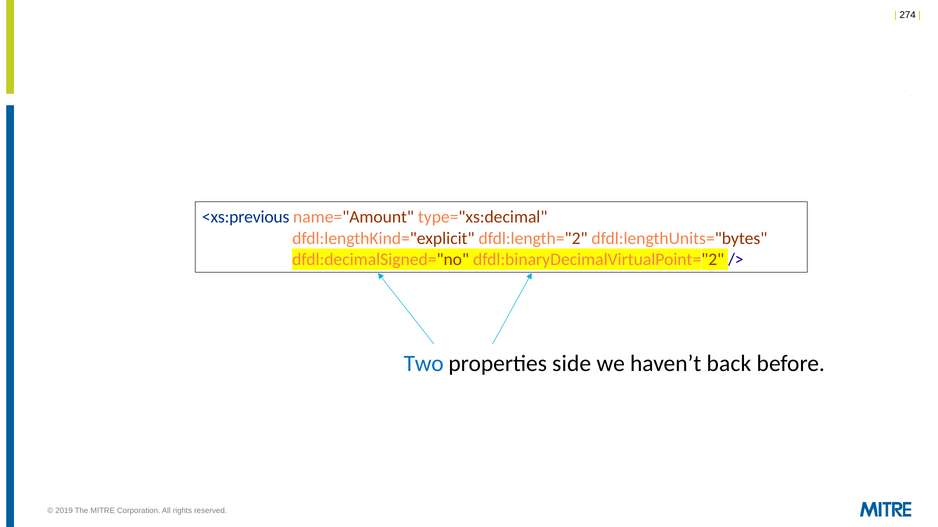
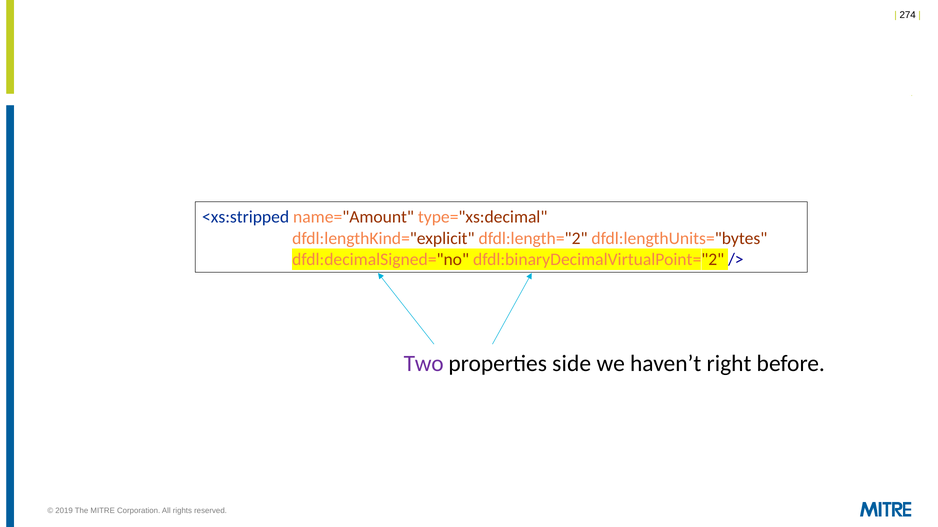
<xs:previous: <xs:previous -> <xs:stripped
Two colour: blue -> purple
back: back -> right
